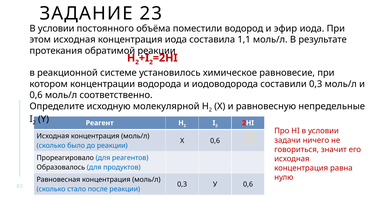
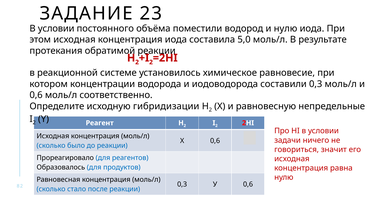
и эфир: эфир -> нулю
1,1: 1,1 -> 5,0
молекулярной: молекулярной -> гибридизации
